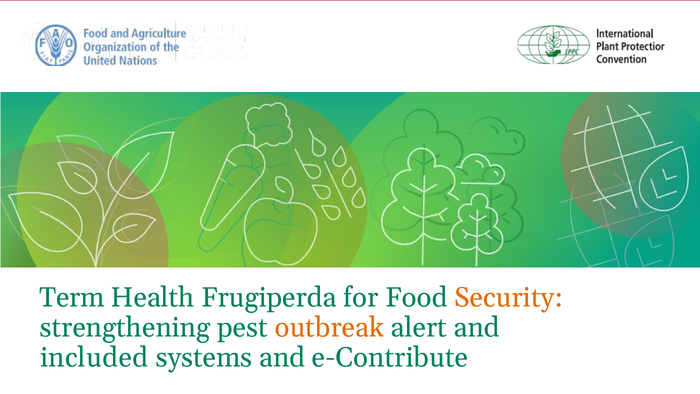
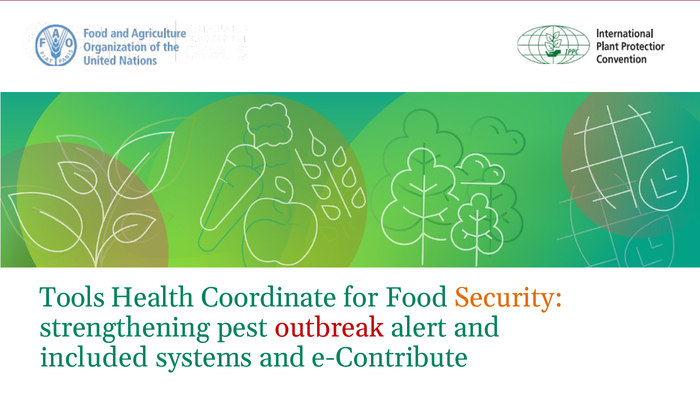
Term: Term -> Tools
Frugiperda: Frugiperda -> Coordinate
outbreak colour: orange -> red
